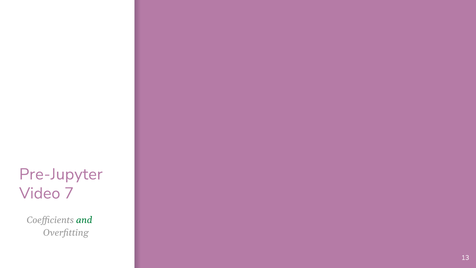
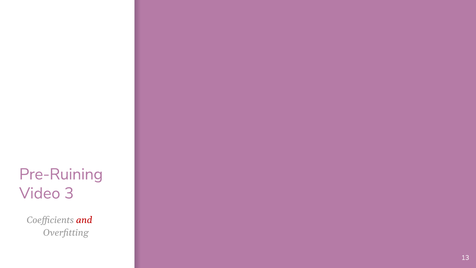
Pre-Jupyter: Pre-Jupyter -> Pre-Ruining
7: 7 -> 3
and colour: green -> red
